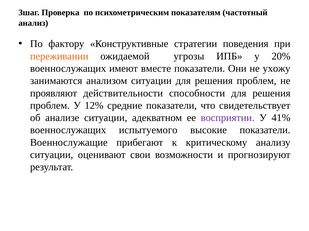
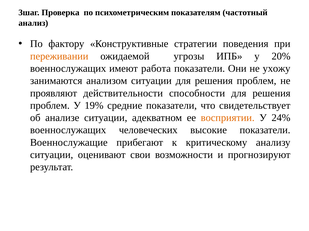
вместе: вместе -> работа
12%: 12% -> 19%
восприятии colour: purple -> orange
41%: 41% -> 24%
испытуемого: испытуемого -> человеческих
